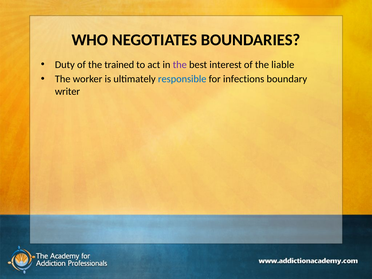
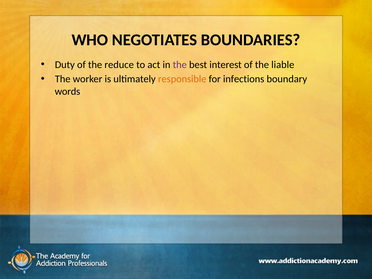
trained: trained -> reduce
responsible colour: blue -> orange
writer: writer -> words
